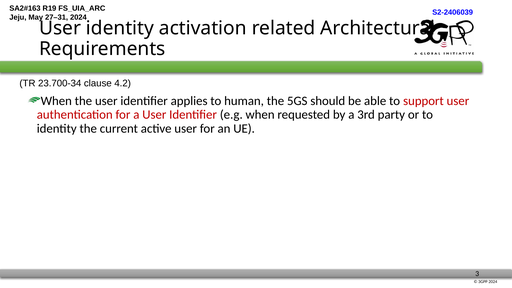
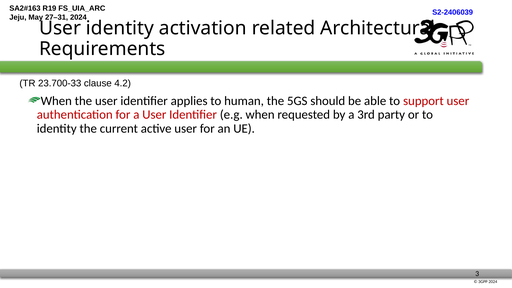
23.700-34: 23.700-34 -> 23.700-33
